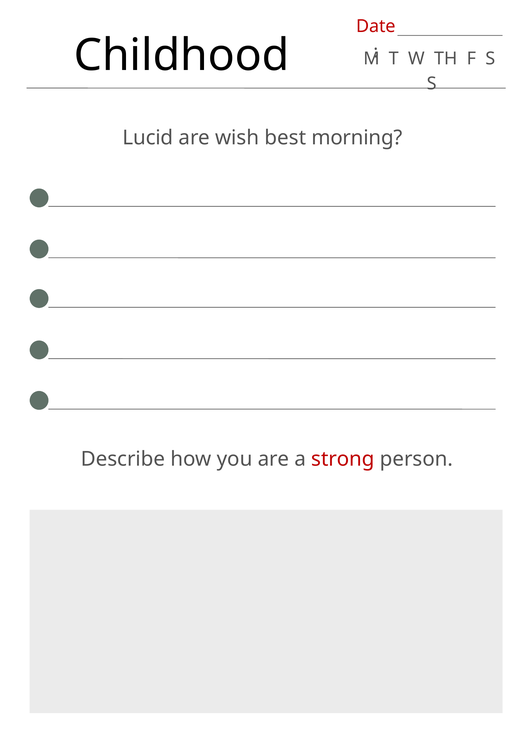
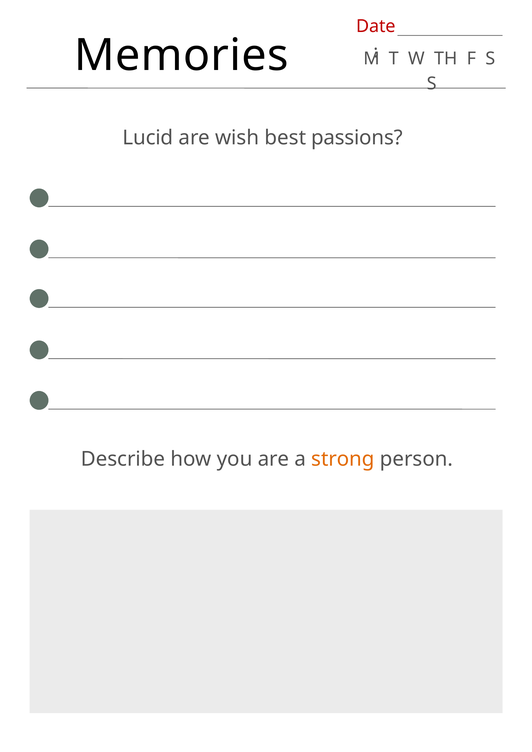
Childhood: Childhood -> Memories
morning: morning -> passions
strong colour: red -> orange
